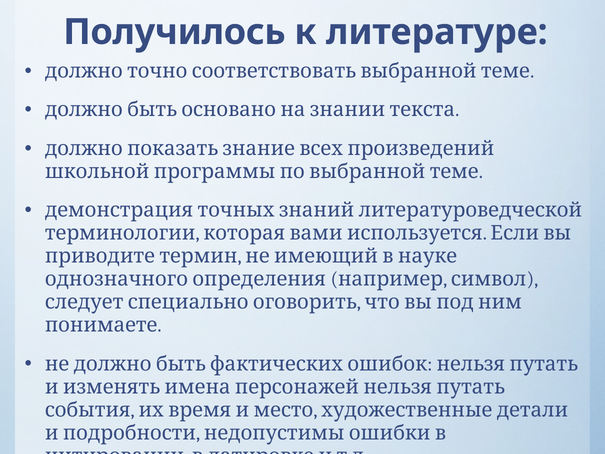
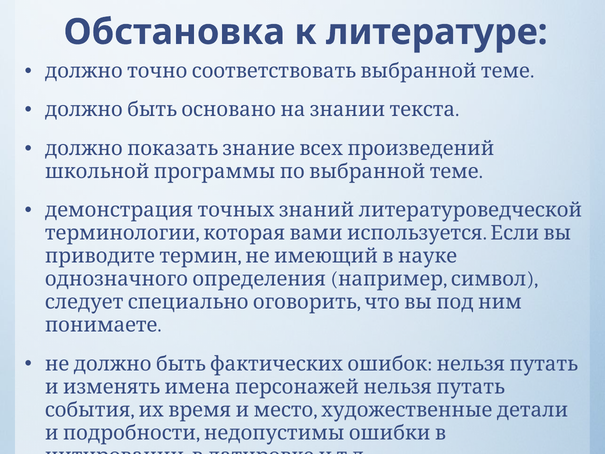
Получилось: Получилось -> Обстановка
